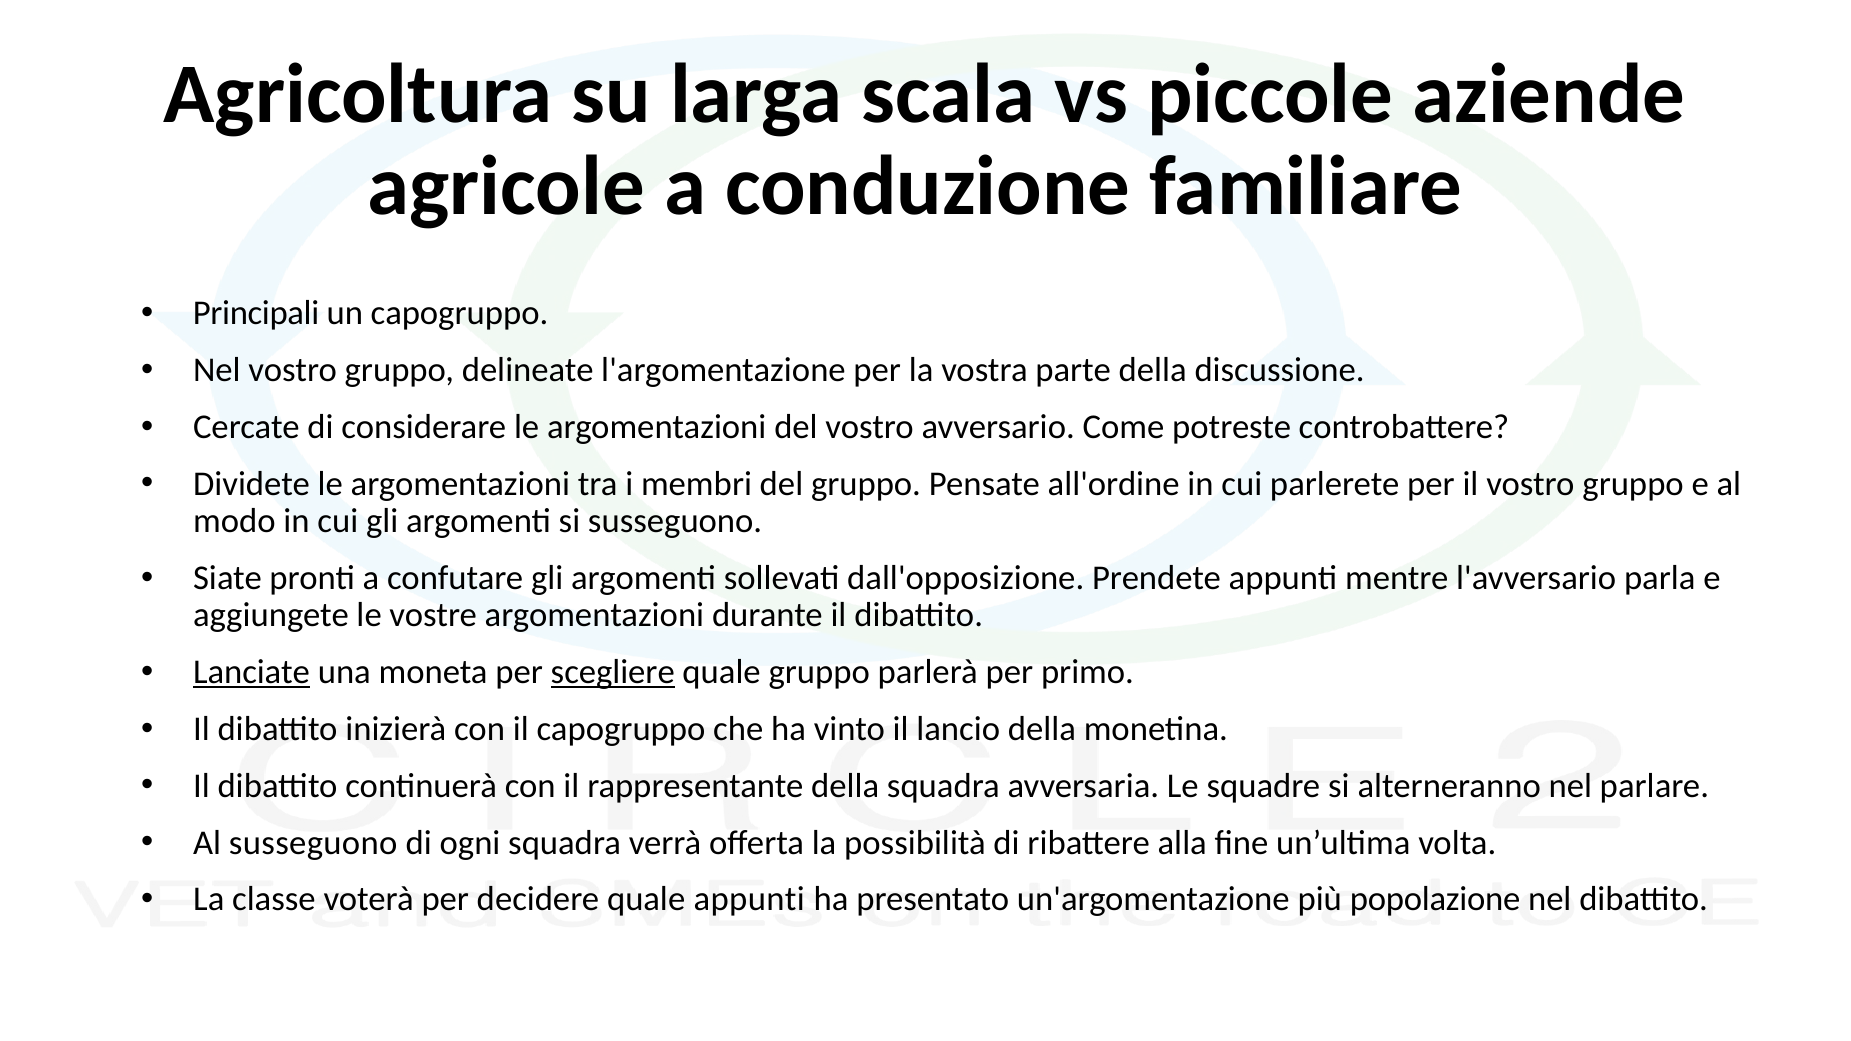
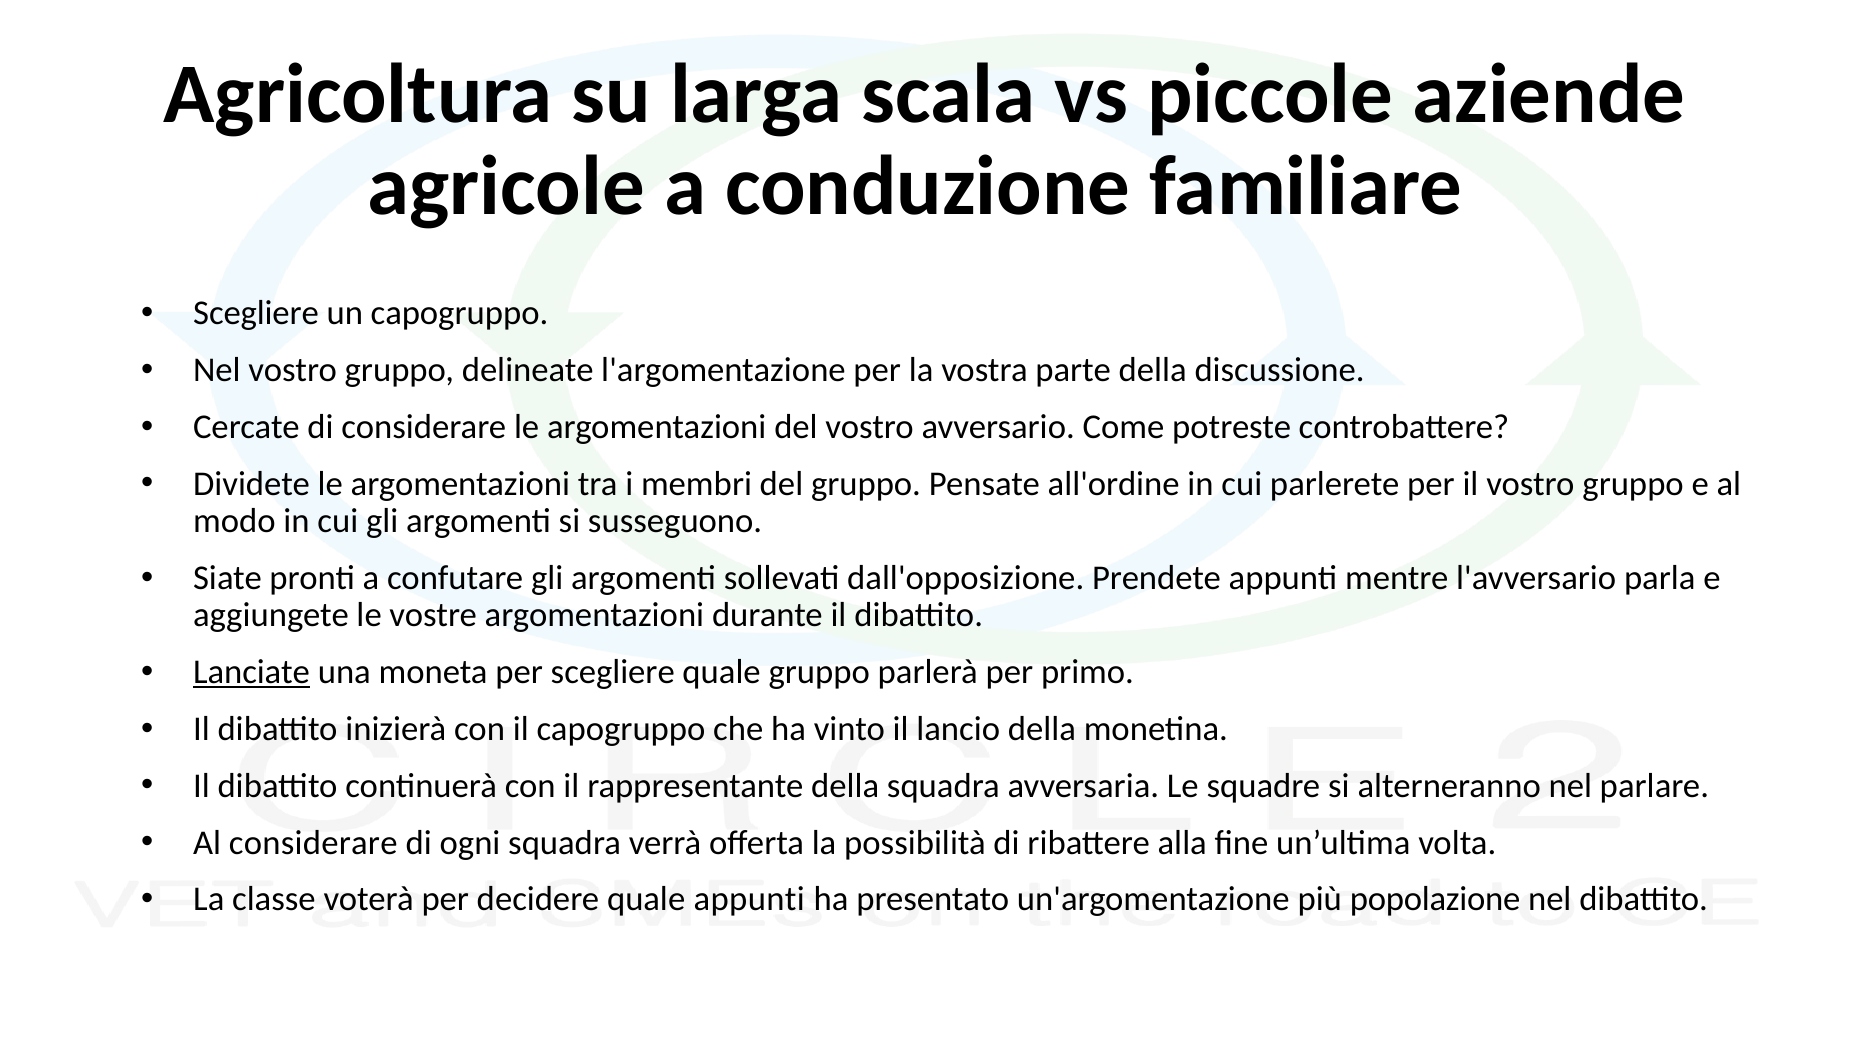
Principali at (256, 313): Principali -> Scegliere
scegliere at (613, 672) underline: present -> none
Al susseguono: susseguono -> considerare
